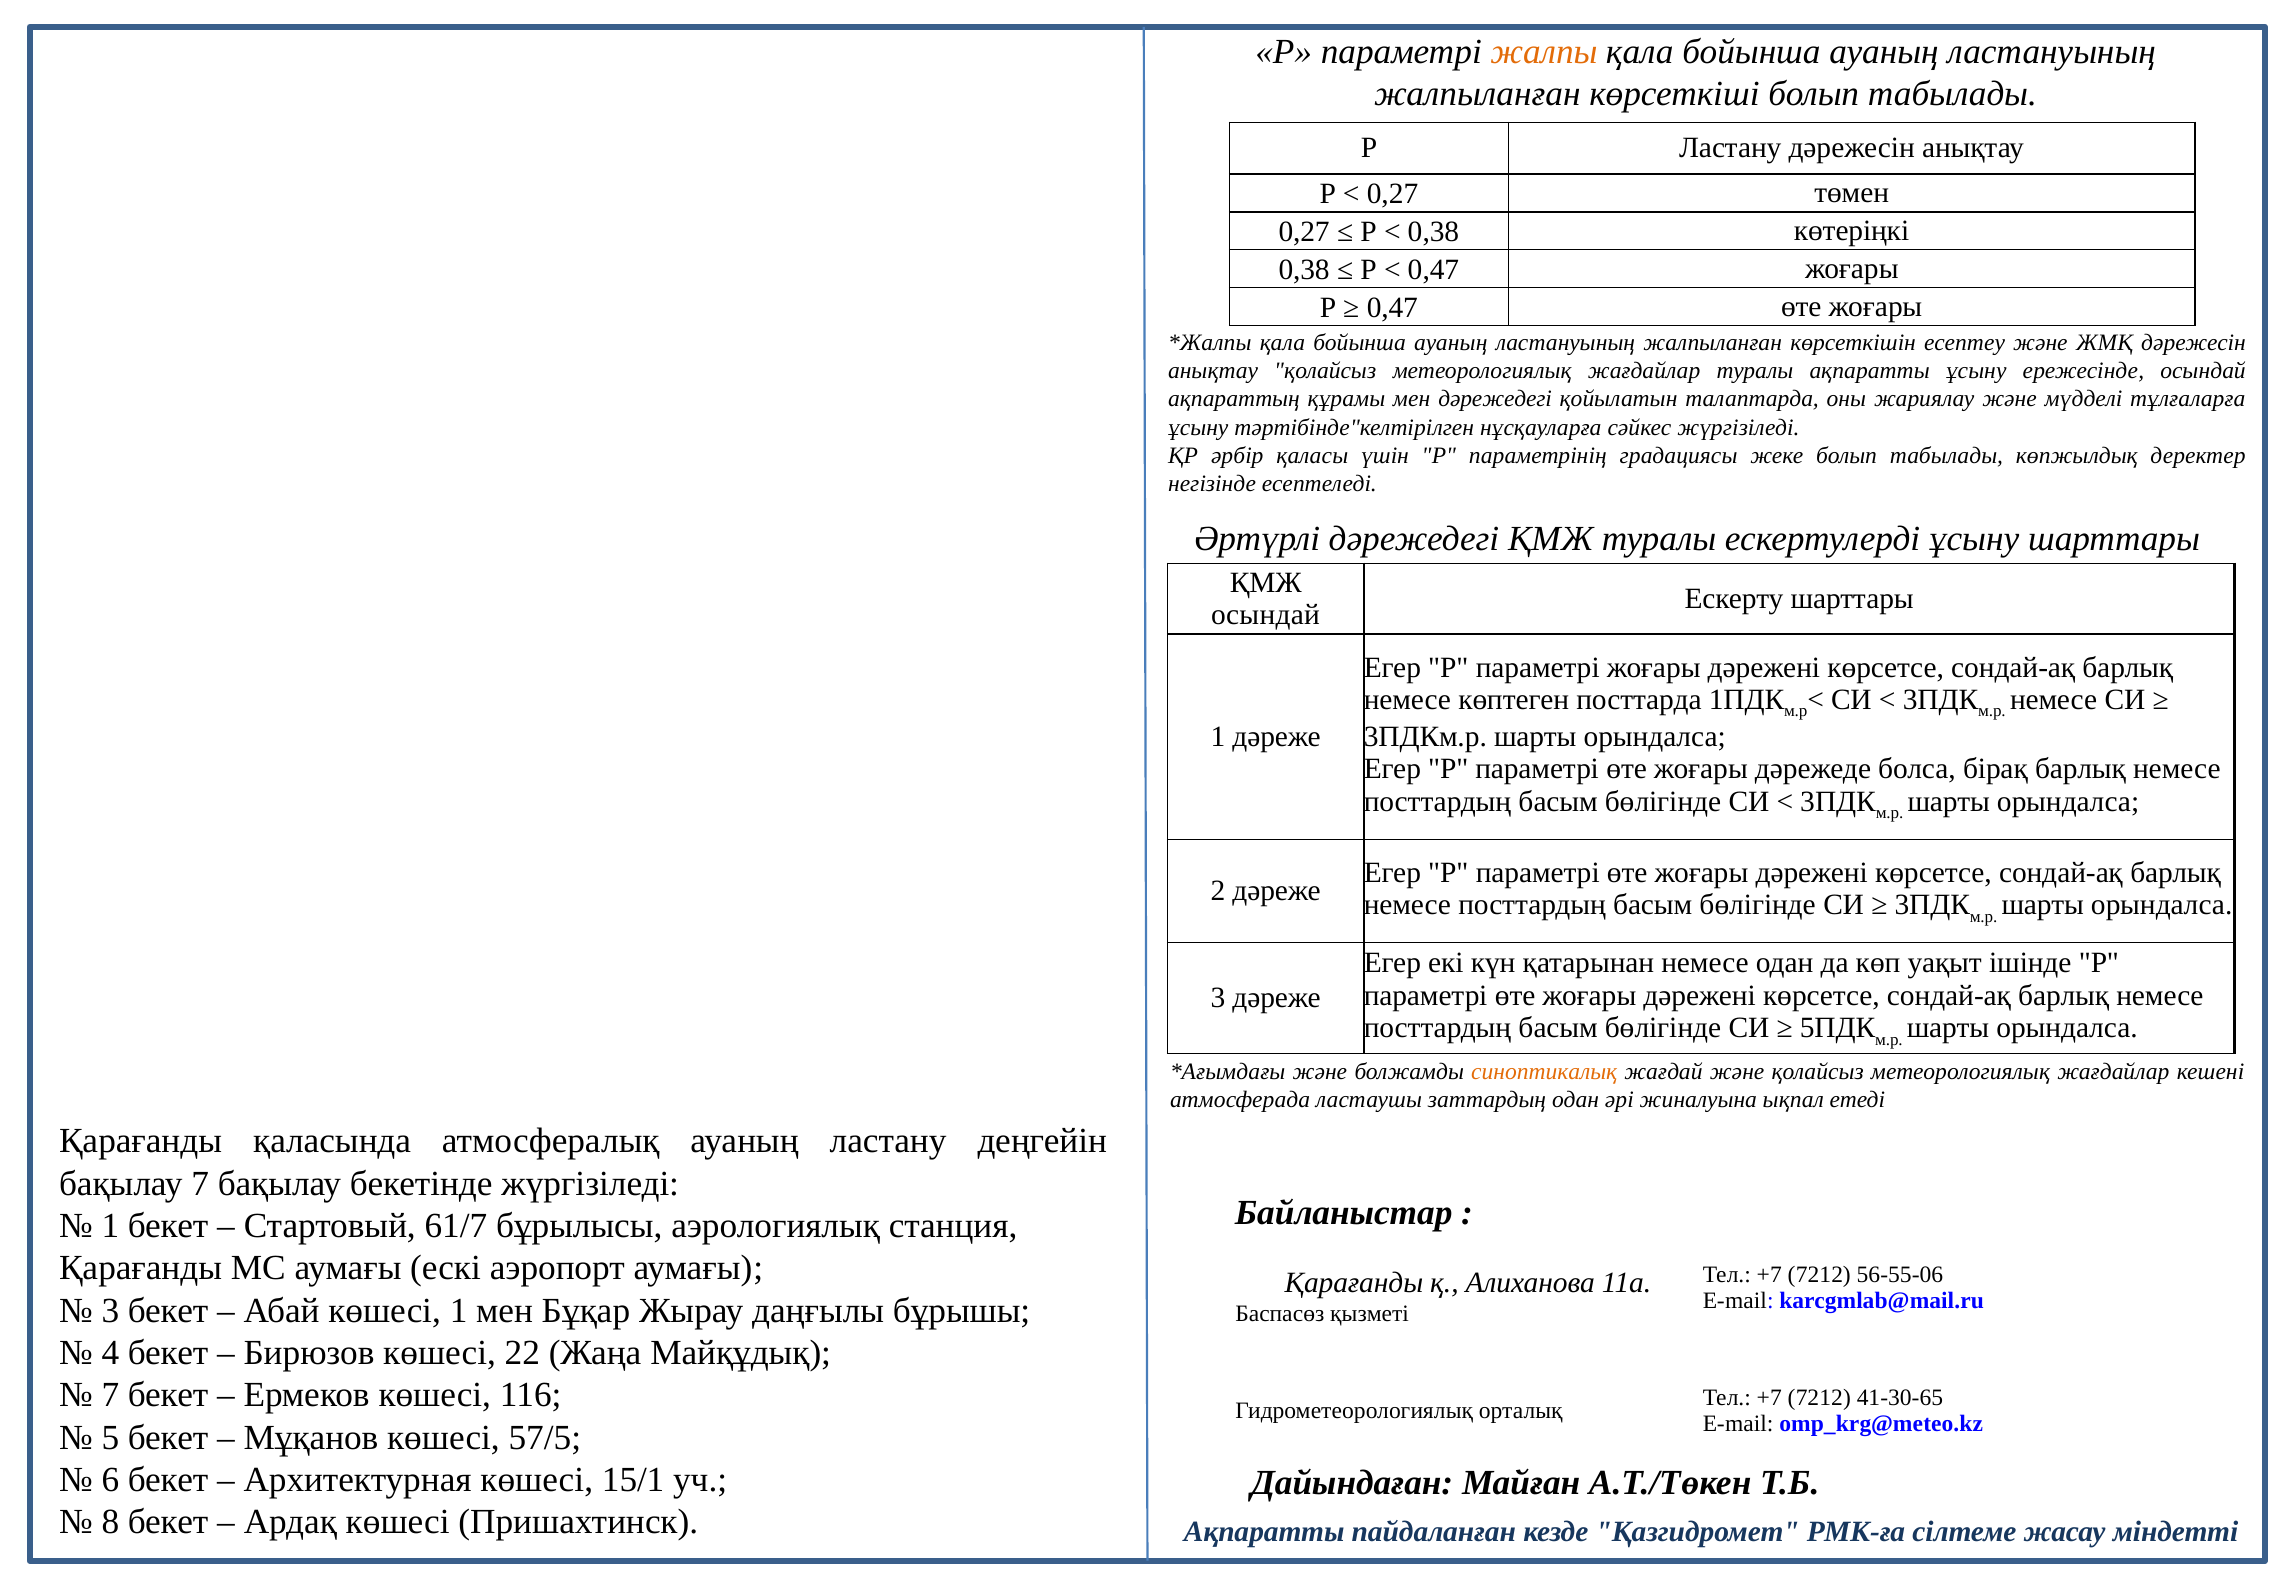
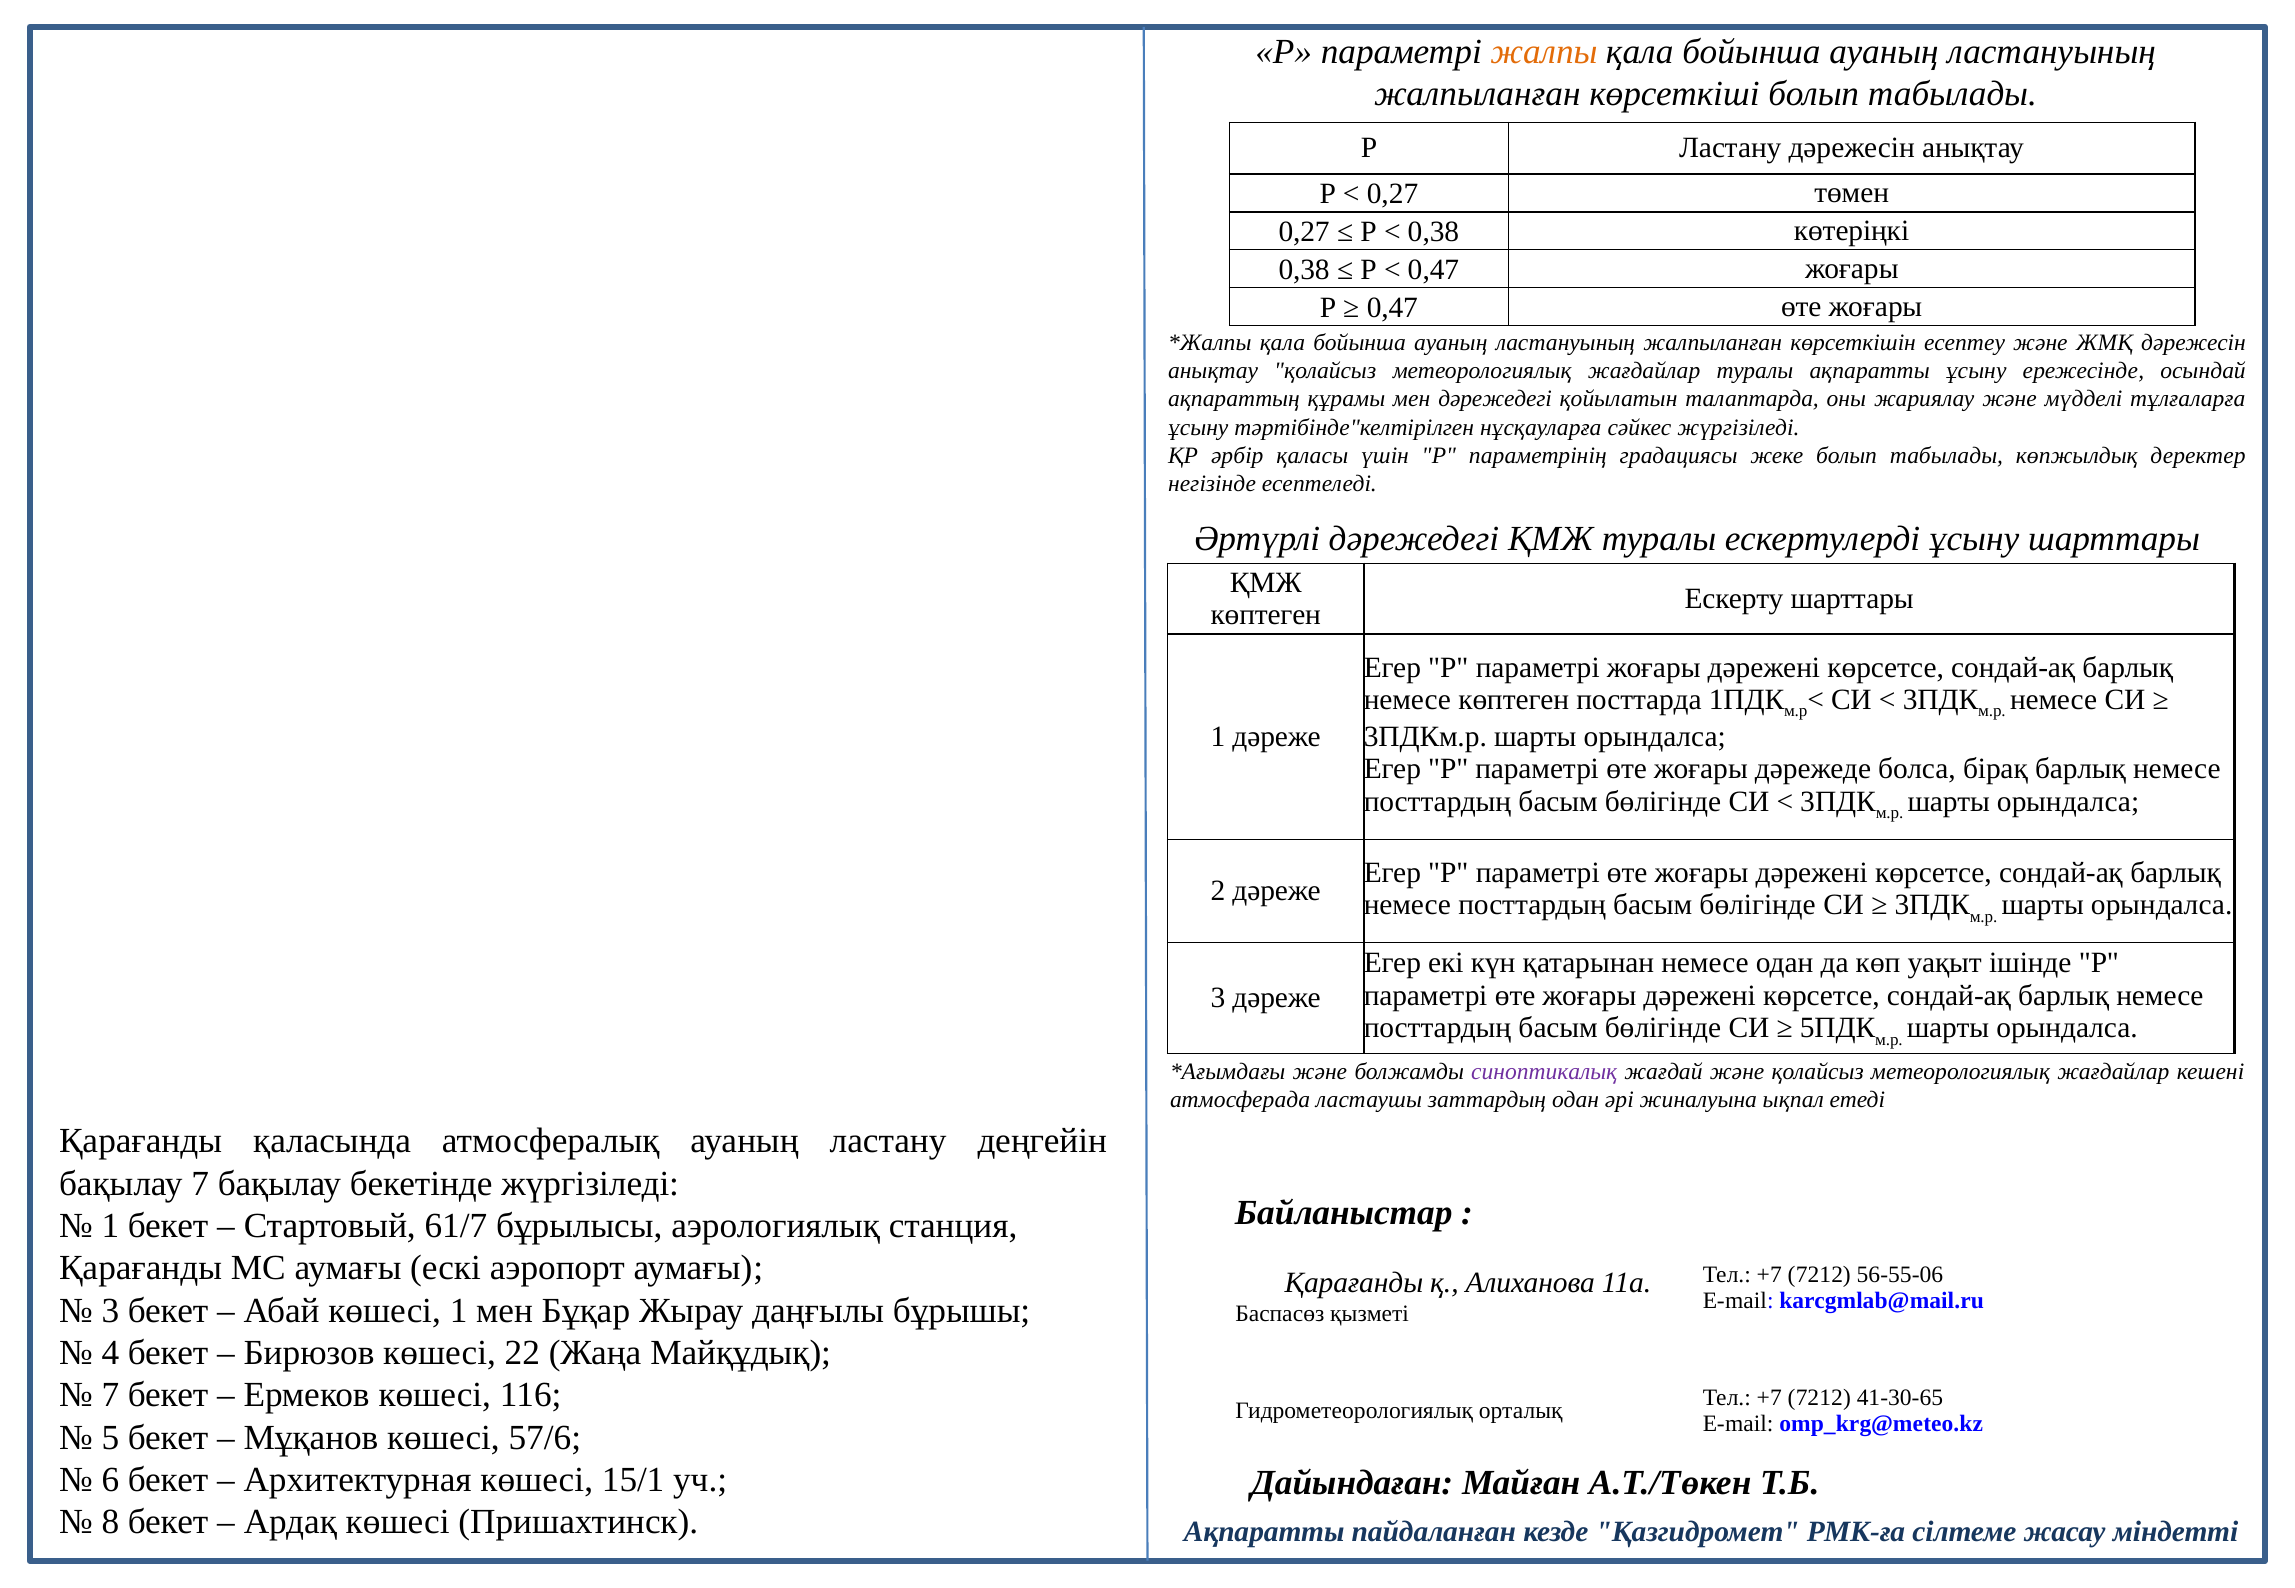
осындай at (1266, 615): осындай -> көптеген
синоптикалық colour: orange -> purple
57/5: 57/5 -> 57/6
